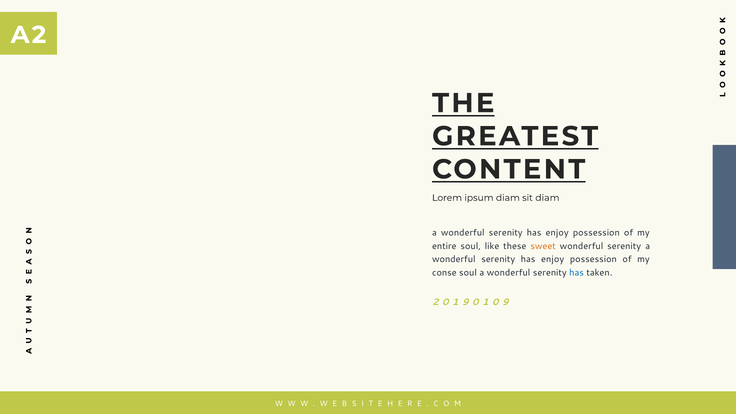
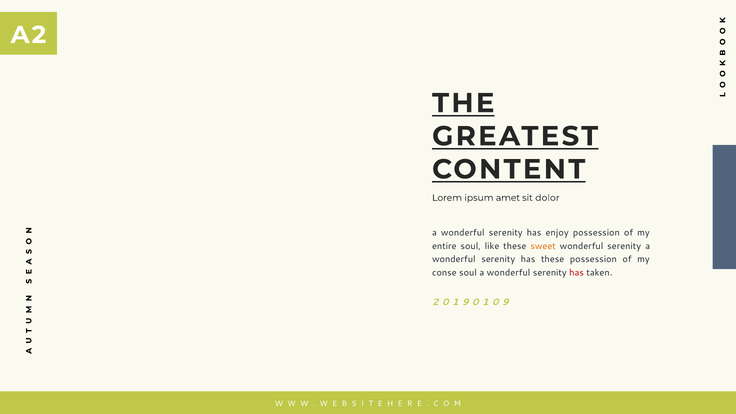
ipsum diam: diam -> amet
sit diam: diam -> dolor
enjoy at (553, 259): enjoy -> these
has at (577, 272) colour: blue -> red
